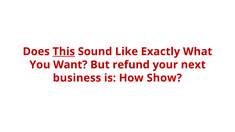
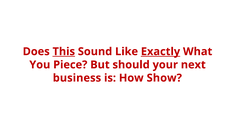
Exactly underline: none -> present
Want: Want -> Piece
refund: refund -> should
